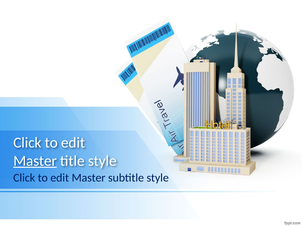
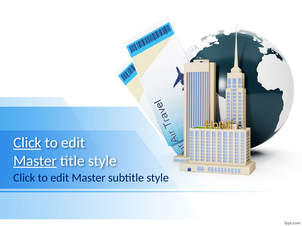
Click at (27, 143) underline: none -> present
